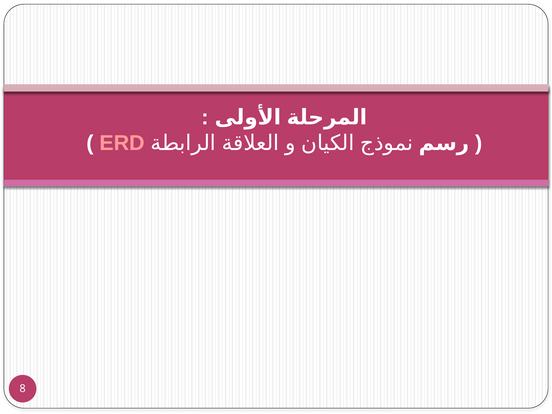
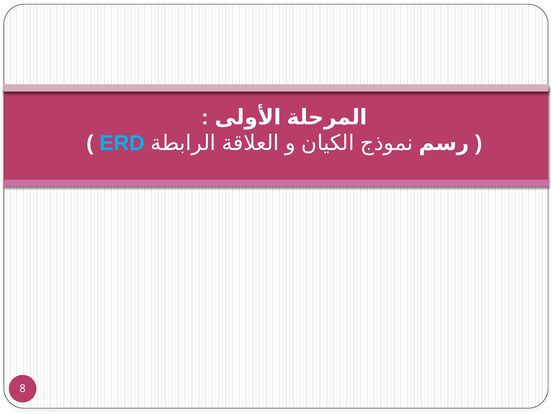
ERD colour: pink -> light blue
